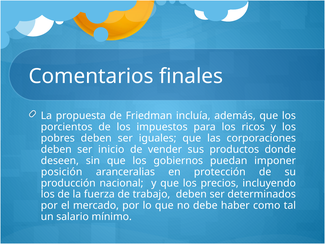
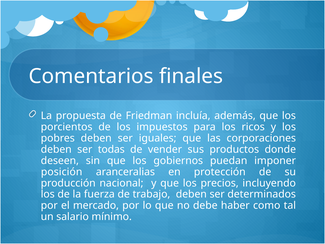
inicio: inicio -> todas
